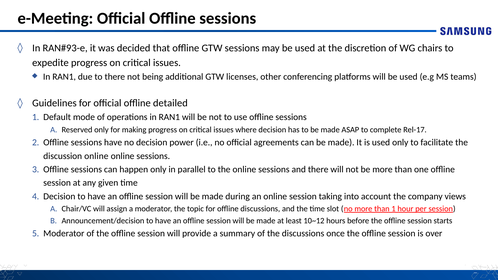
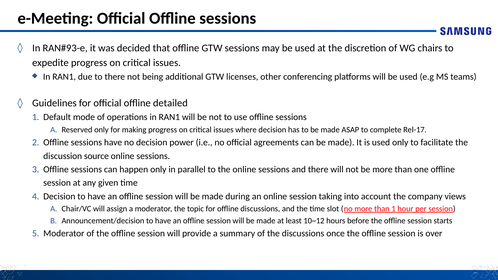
discussion online: online -> source
